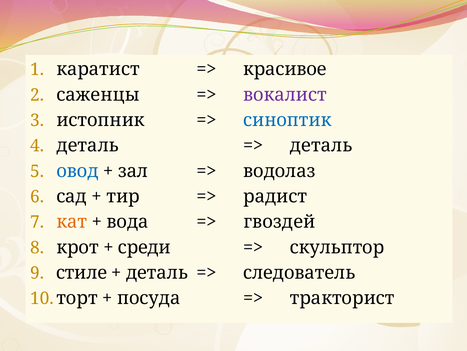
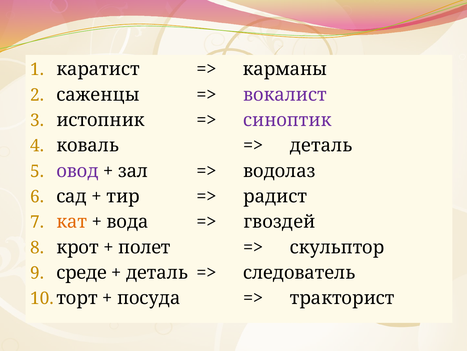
красивое: красивое -> карманы
синоптик colour: blue -> purple
деталь at (88, 145): деталь -> коваль
овод colour: blue -> purple
среди: среди -> полет
стиле: стиле -> среде
